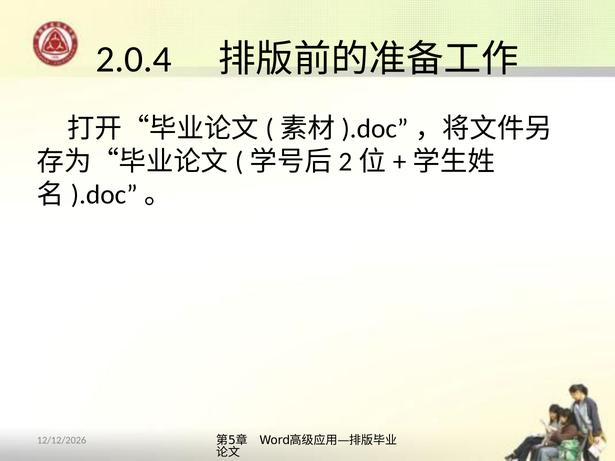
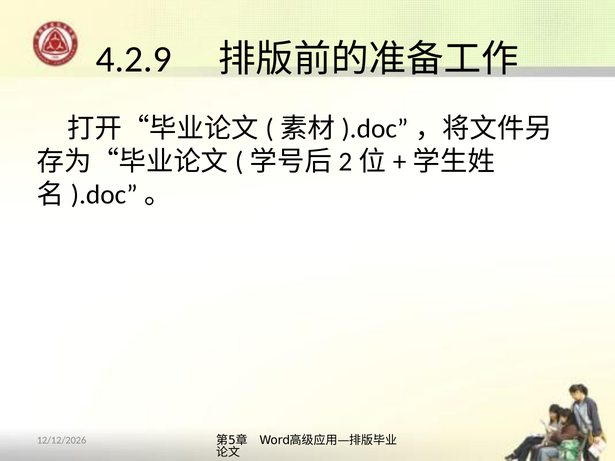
2.0.4: 2.0.4 -> 4.2.9
